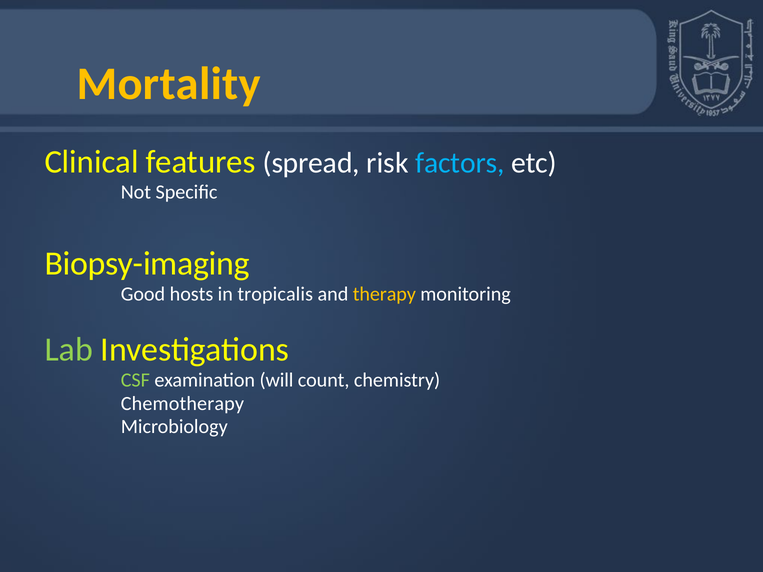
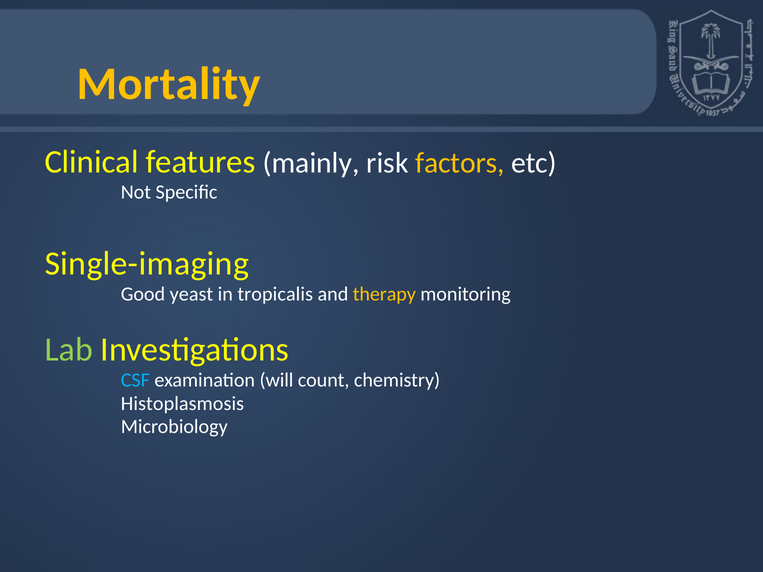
spread: spread -> mainly
factors colour: light blue -> yellow
Biopsy-imaging: Biopsy-imaging -> Single-imaging
hosts: hosts -> yeast
CSF colour: light green -> light blue
Chemotherapy: Chemotherapy -> Histoplasmosis
